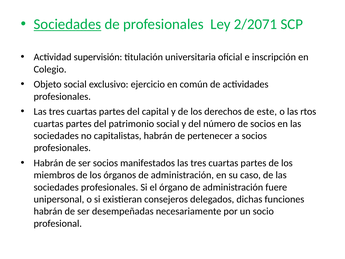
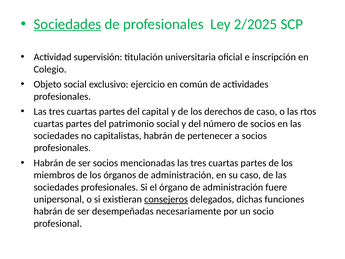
2/2071: 2/2071 -> 2/2025
de este: este -> caso
manifestados: manifestados -> mencionadas
consejeros underline: none -> present
